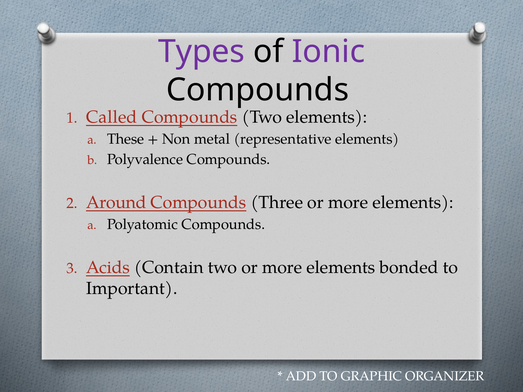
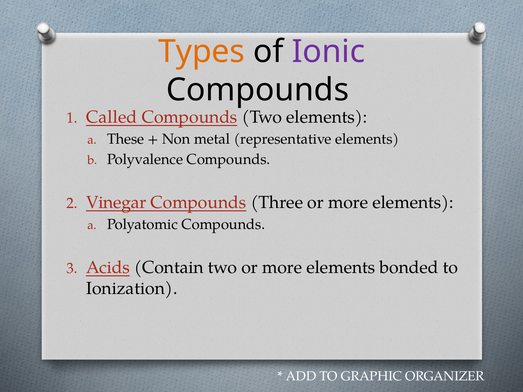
Types colour: purple -> orange
Around: Around -> Vinegar
Important: Important -> Ionization
